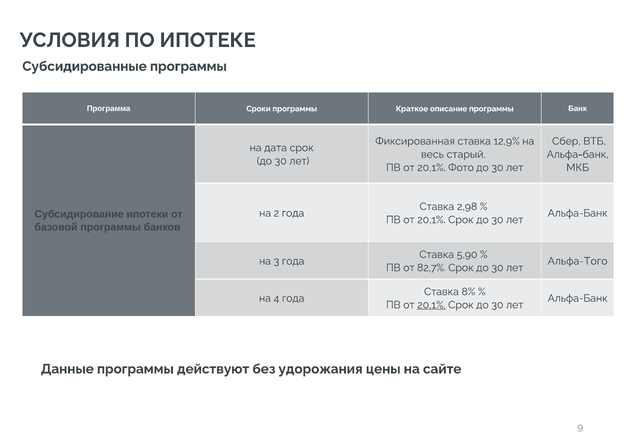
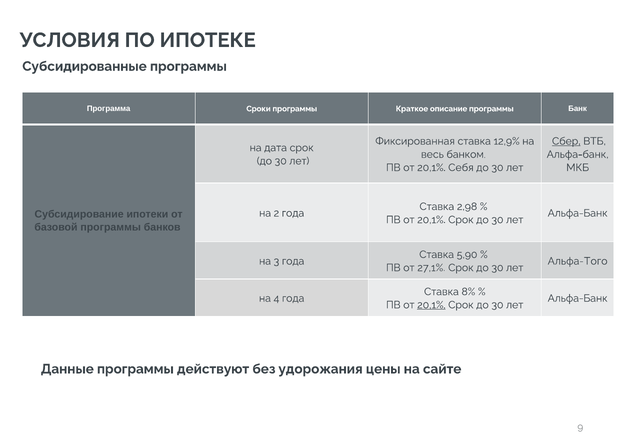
Сбер underline: none -> present
старый: старый -> банком
Фото: Фото -> Себя
82,7%: 82,7% -> 27,1%
